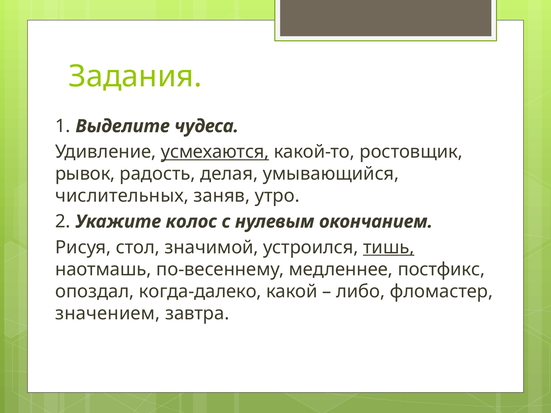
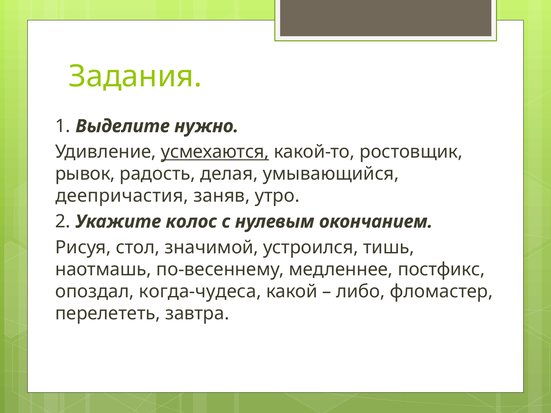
чудеса: чудеса -> нужно
числительных: числительных -> деепричастия
тишь underline: present -> none
когда-далеко: когда-далеко -> когда-чудеса
значением: значением -> перелететь
